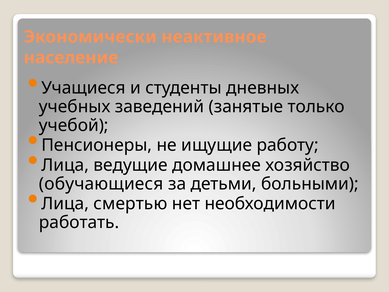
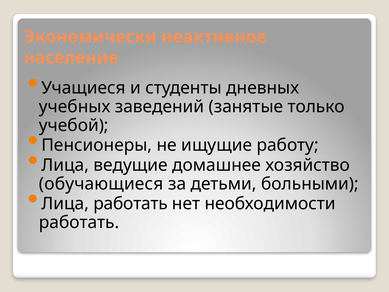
Лица смертью: смертью -> работать
